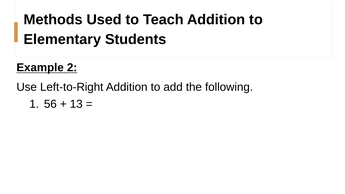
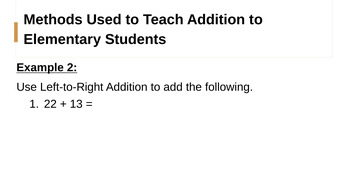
56: 56 -> 22
